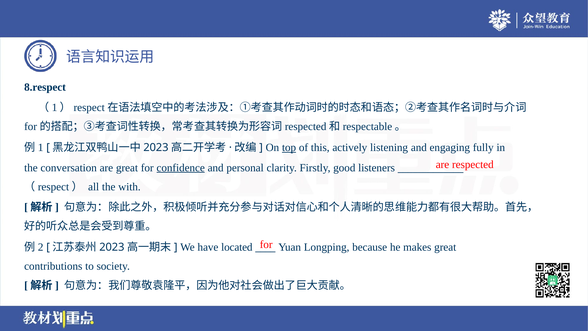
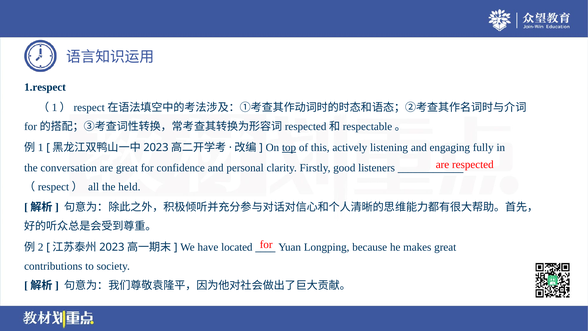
8.respect: 8.respect -> 1.respect
confidence underline: present -> none
with: with -> held
